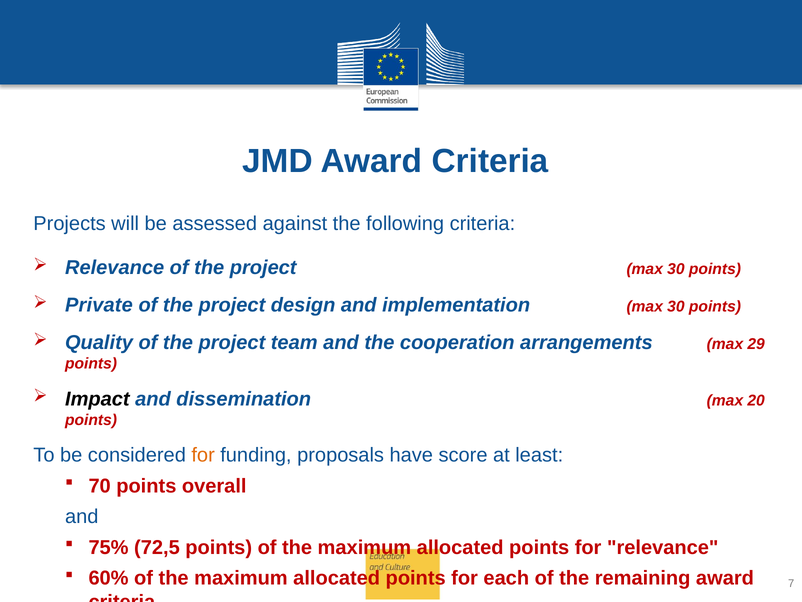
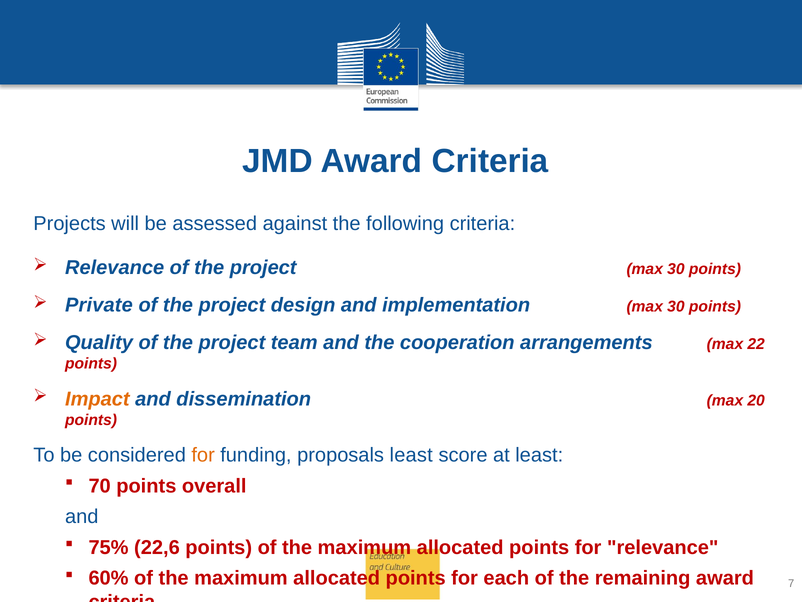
29: 29 -> 22
Impact colour: black -> orange
proposals have: have -> least
72,5: 72,5 -> 22,6
